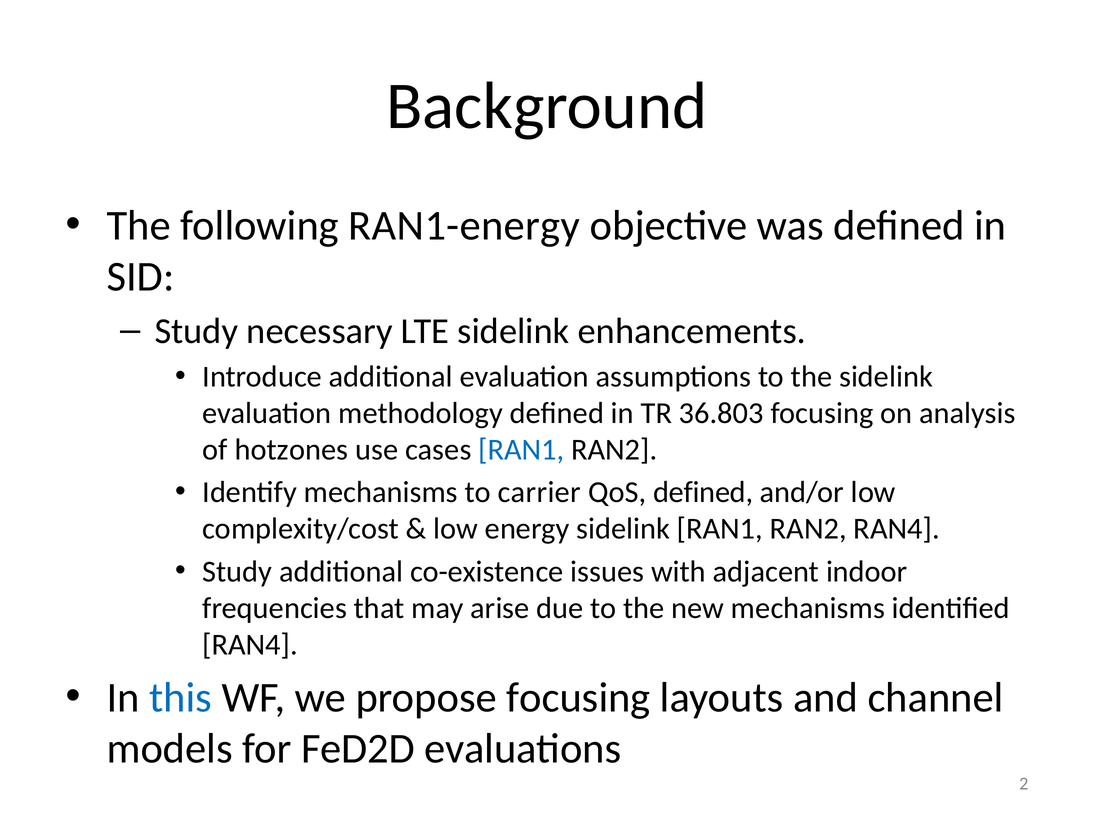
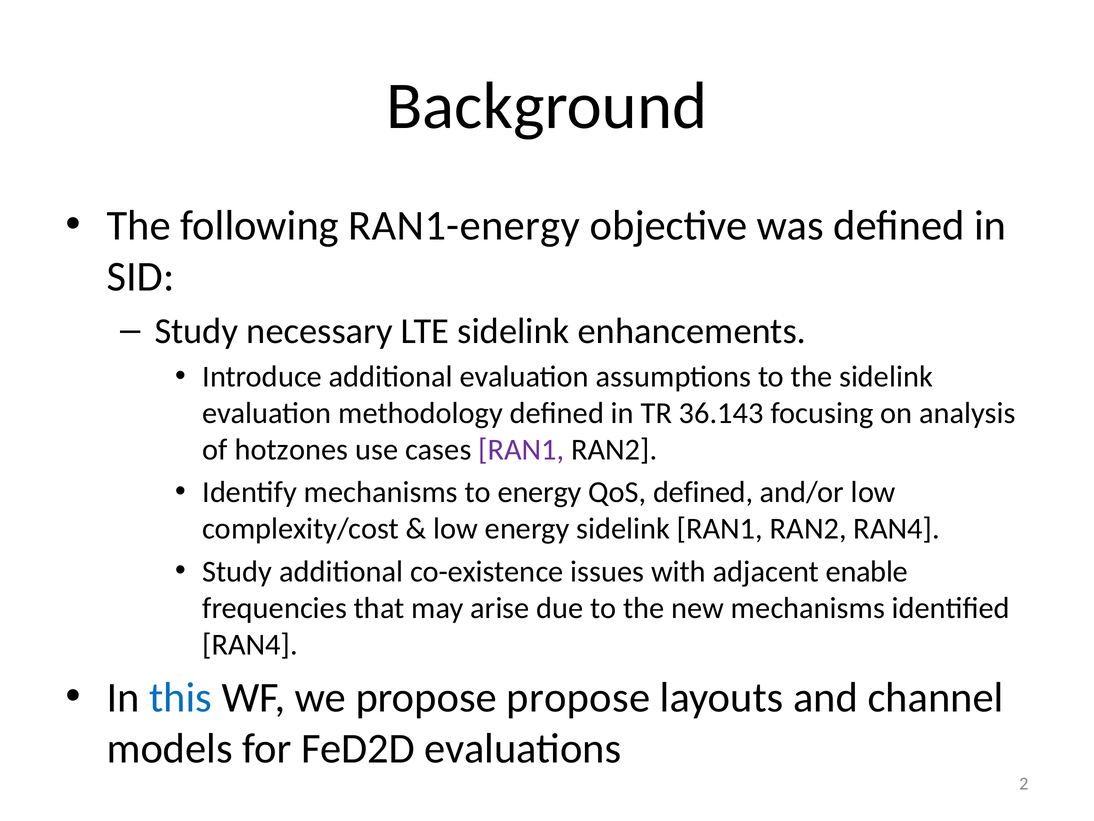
36.803: 36.803 -> 36.143
RAN1 at (521, 450) colour: blue -> purple
to carrier: carrier -> energy
indoor: indoor -> enable
propose focusing: focusing -> propose
